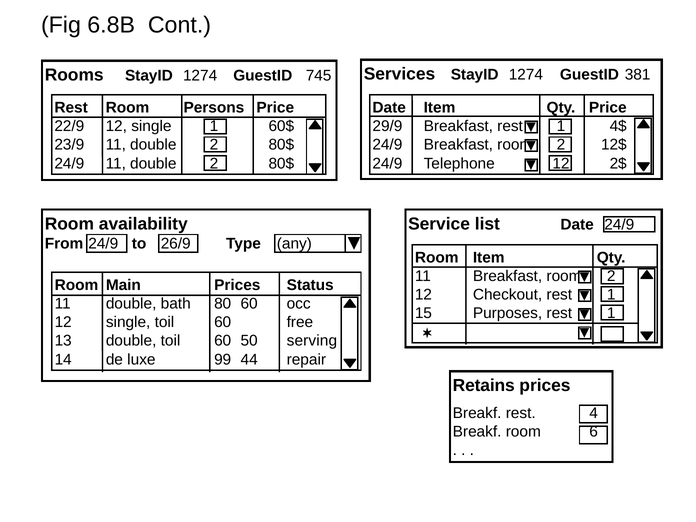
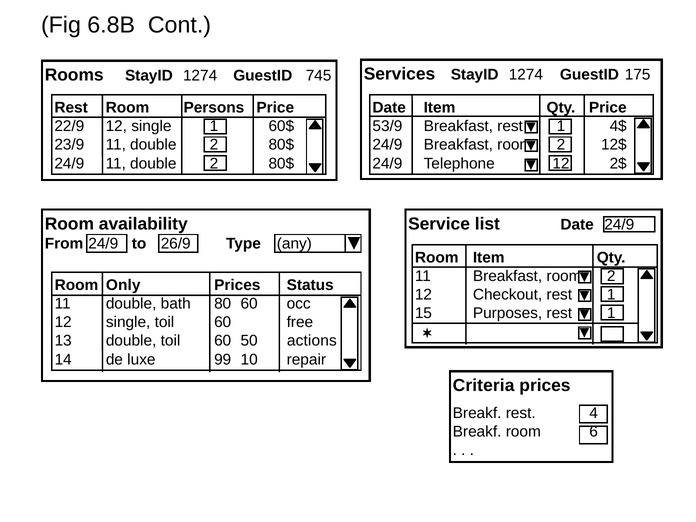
381: 381 -> 175
29/9: 29/9 -> 53/9
Main: Main -> Only
serving: serving -> actions
44: 44 -> 10
Retains: Retains -> Criteria
